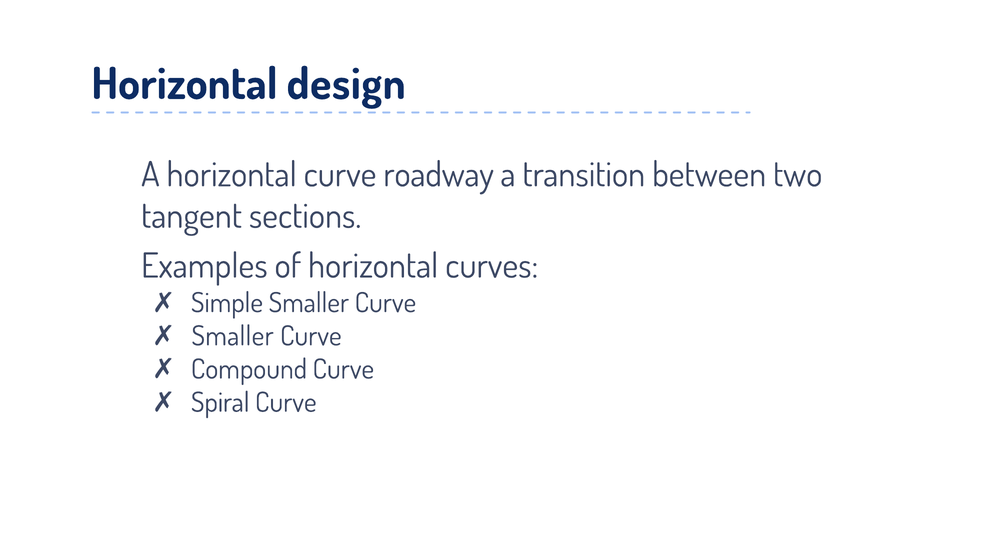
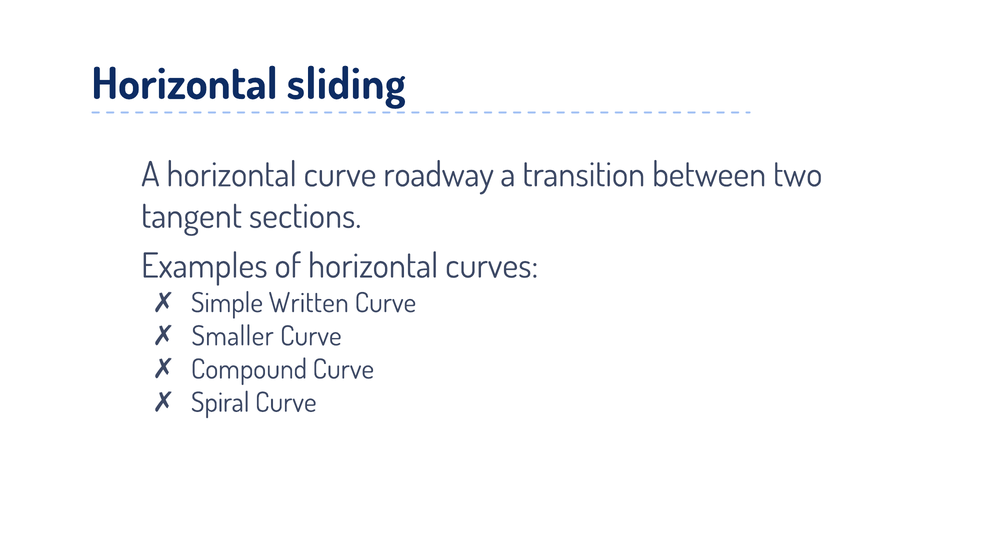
design: design -> sliding
Simple Smaller: Smaller -> Written
